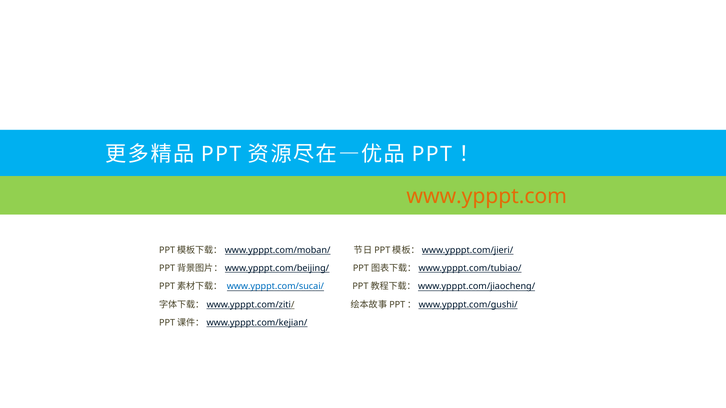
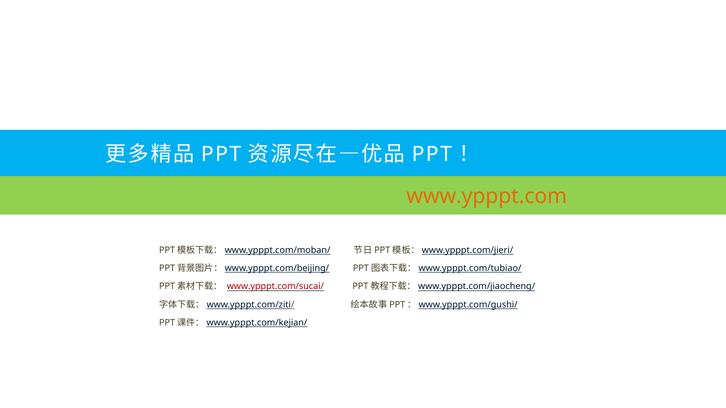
www.ypppt.com/sucai/ colour: blue -> red
